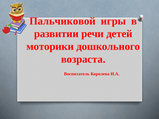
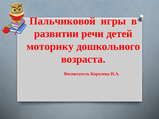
моторики: моторики -> моторику
